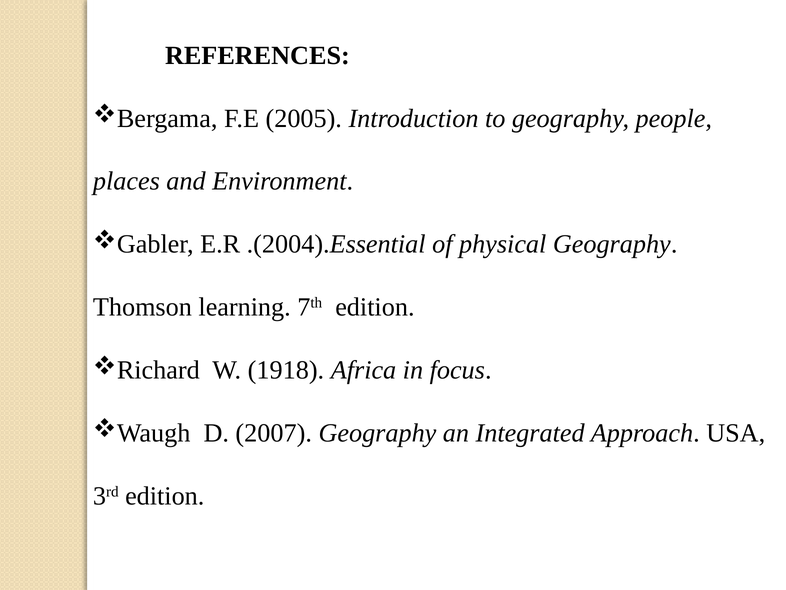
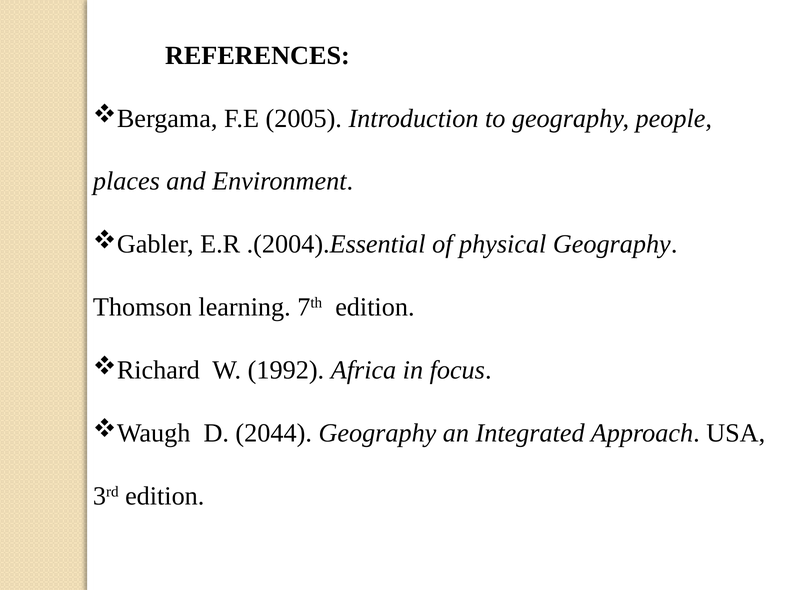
1918: 1918 -> 1992
2007: 2007 -> 2044
